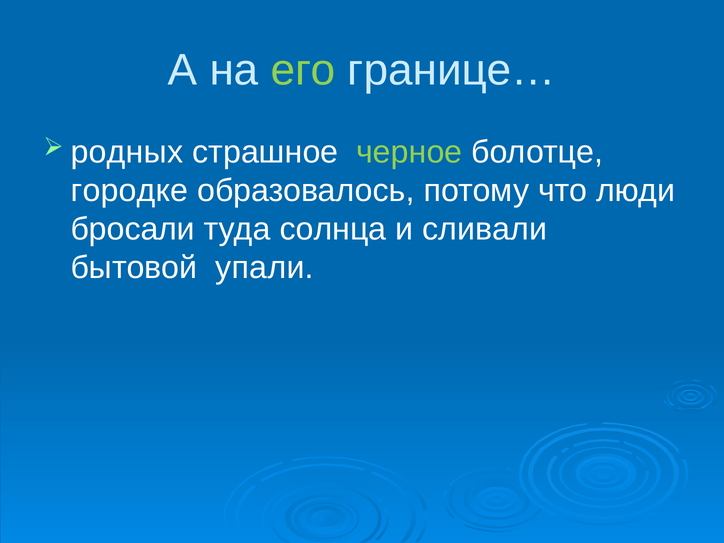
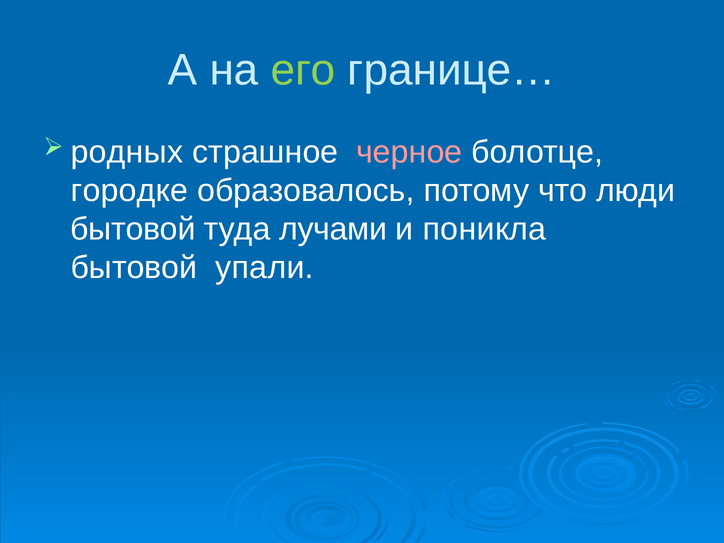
черное colour: light green -> pink
бросали at (133, 229): бросали -> бытовой
солнца: солнца -> лучами
сливали: сливали -> поникла
